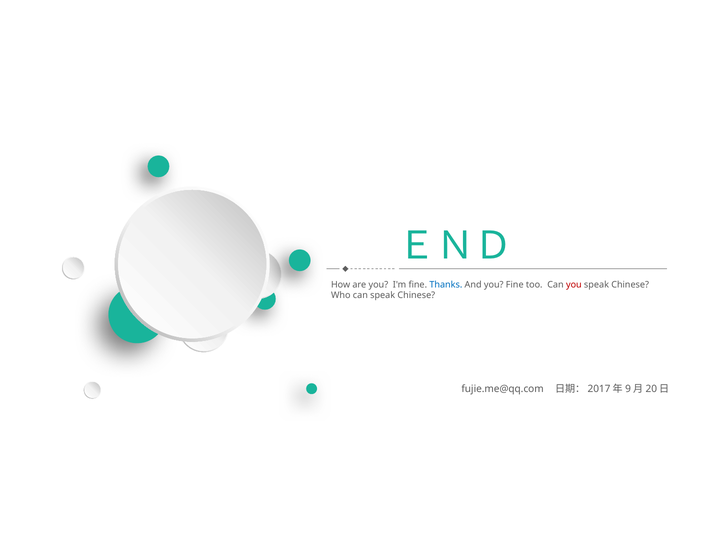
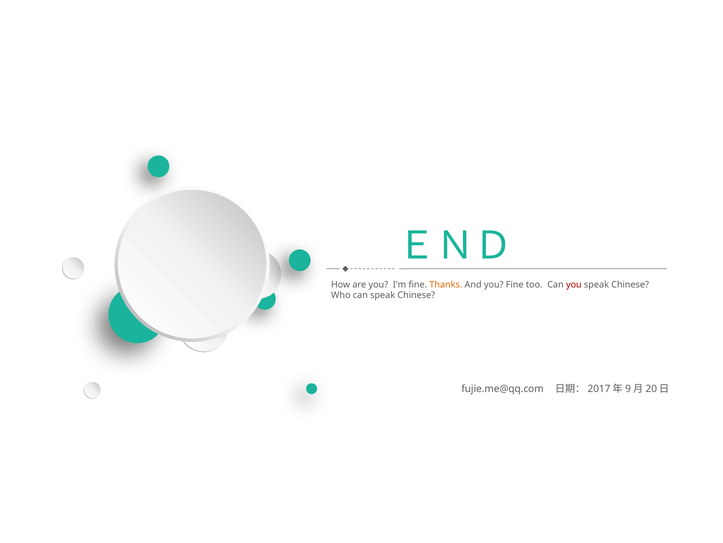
Thanks colour: blue -> orange
